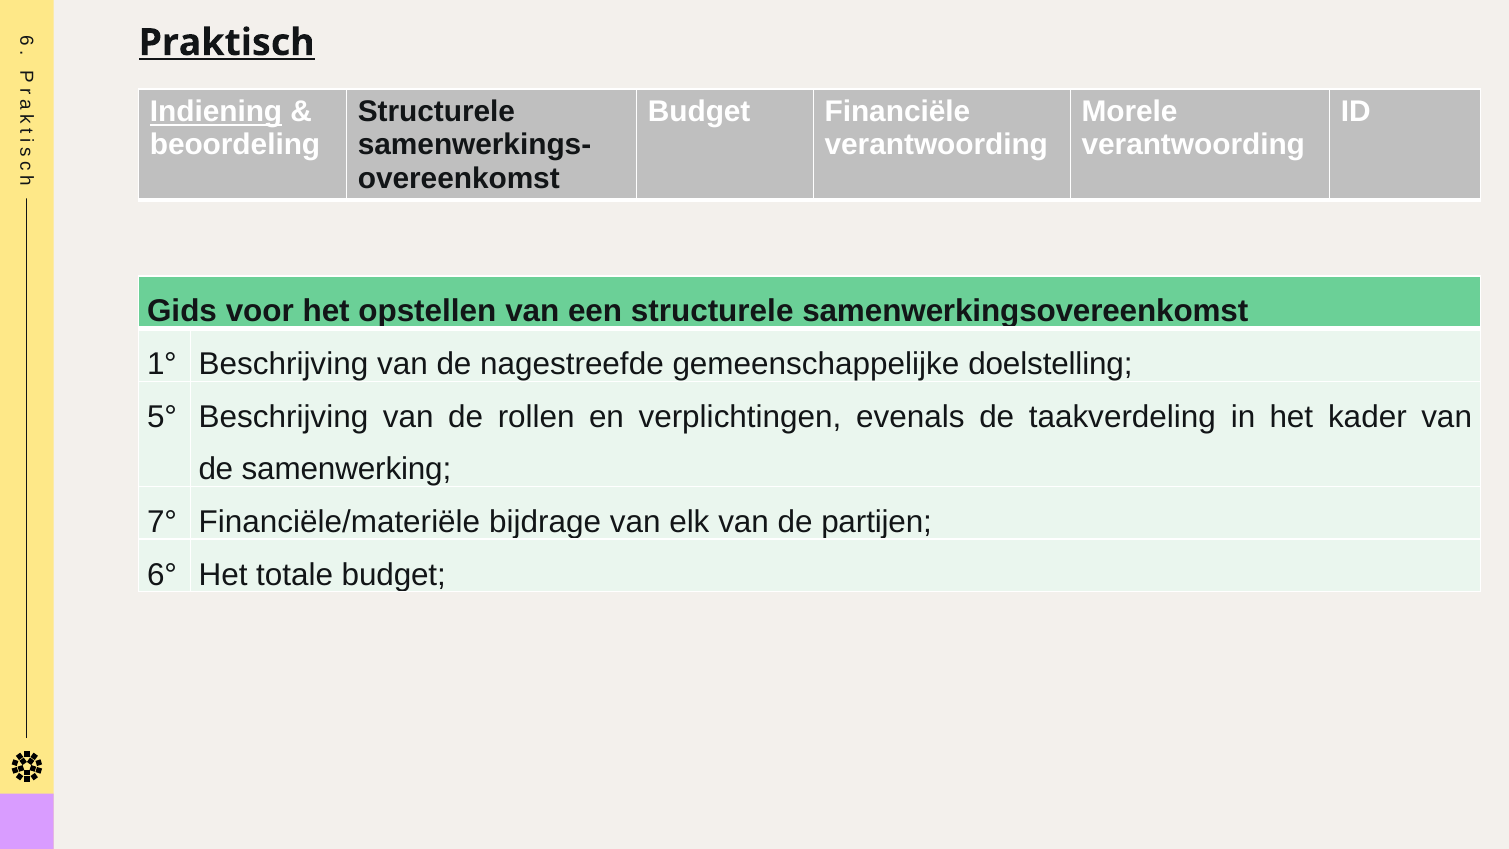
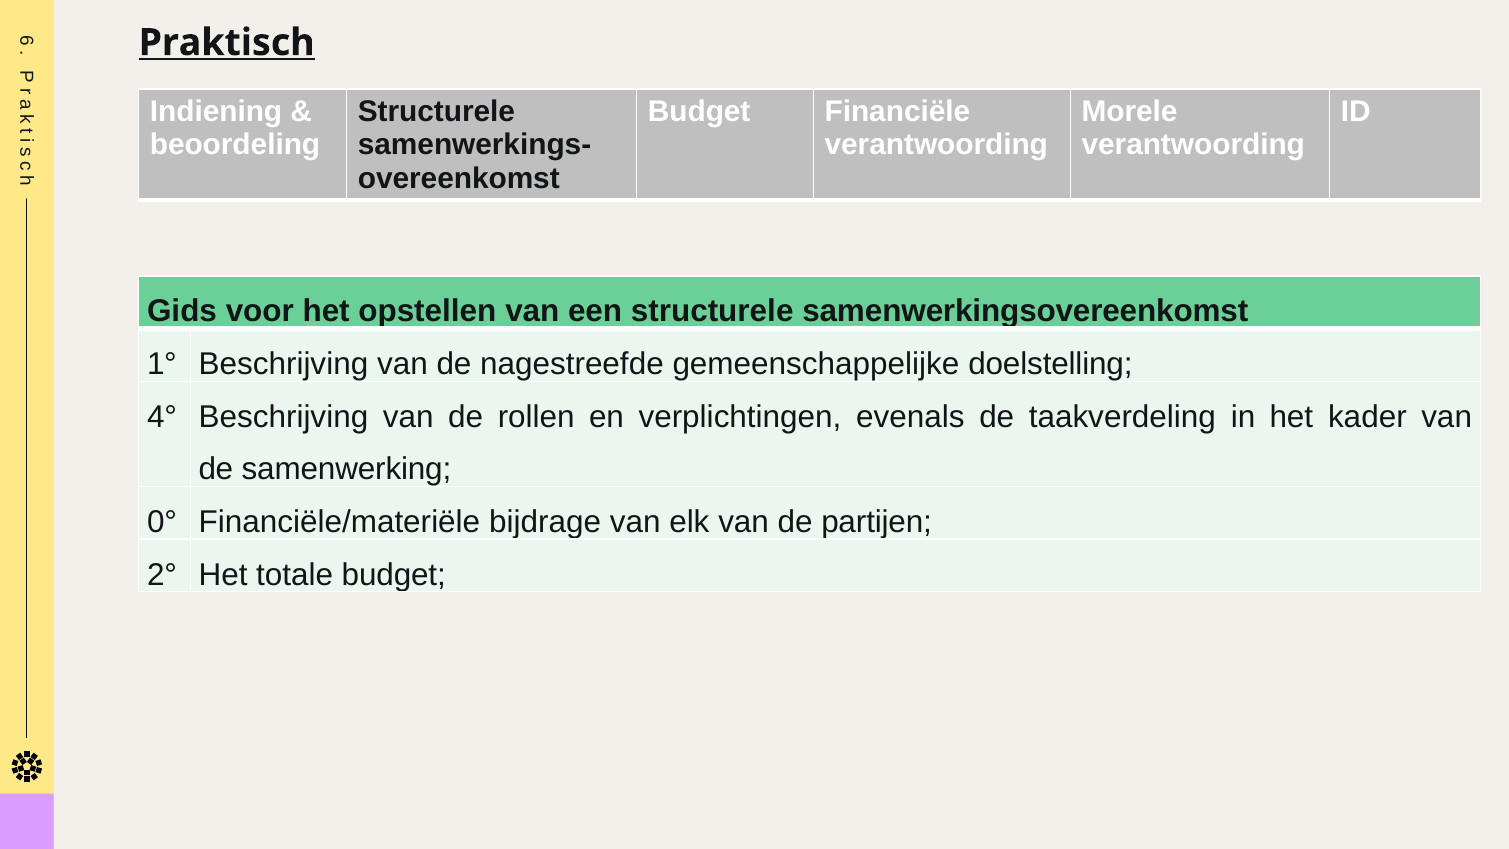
Indiening underline: present -> none
5°: 5° -> 4°
7°: 7° -> 0°
6°: 6° -> 2°
